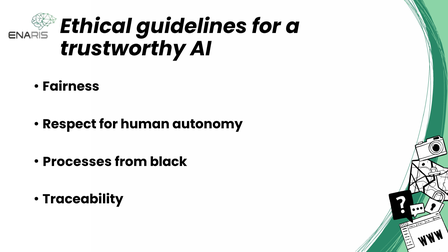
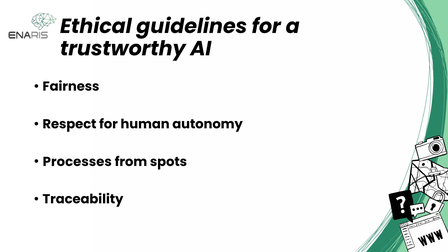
black: black -> spots
